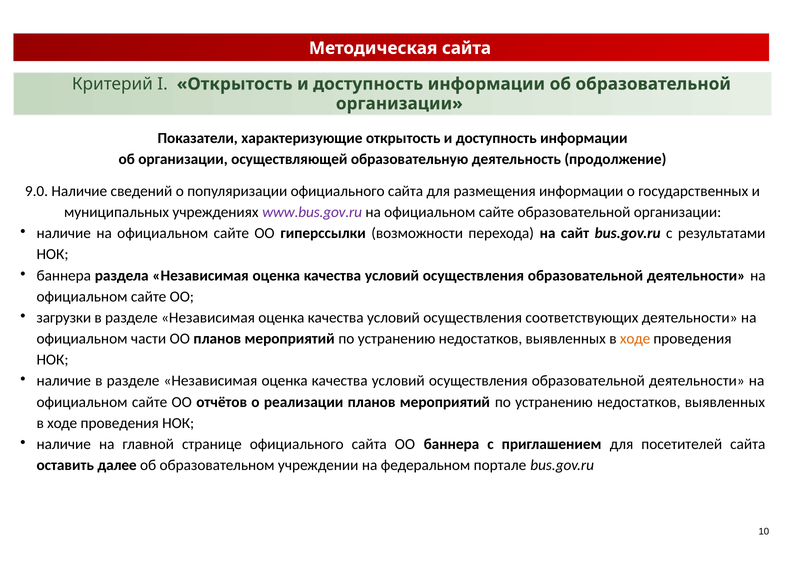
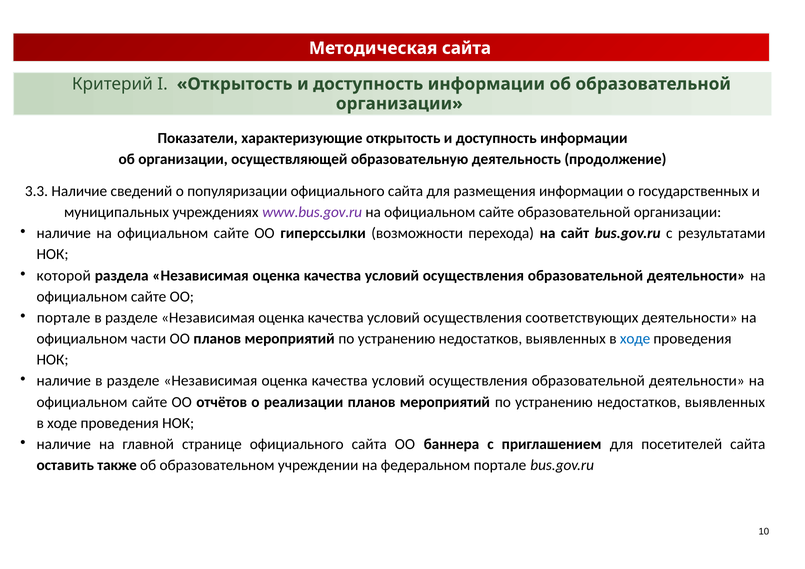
9.0: 9.0 -> 3.3
баннера at (64, 276): баннера -> которой
загрузки at (64, 318): загрузки -> портале
ходе at (635, 339) colour: orange -> blue
далее: далее -> также
